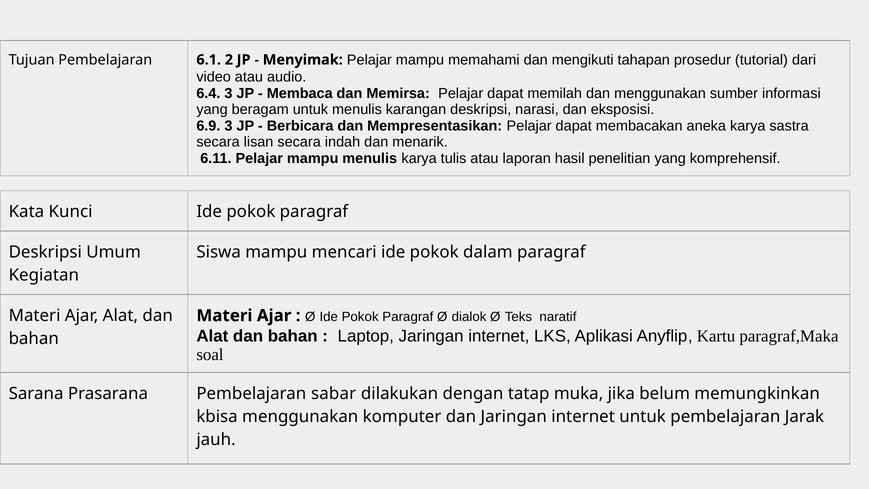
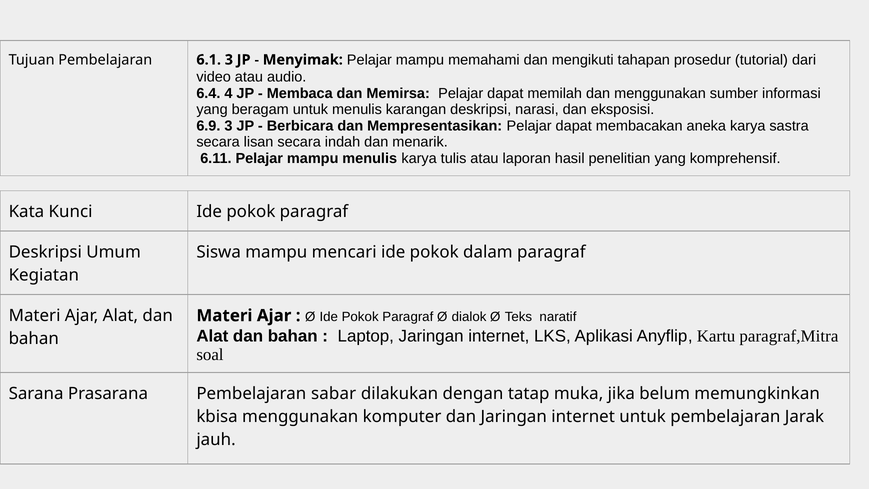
6.1 2: 2 -> 3
6.4 3: 3 -> 4
paragraf,Maka: paragraf,Maka -> paragraf,Mitra
